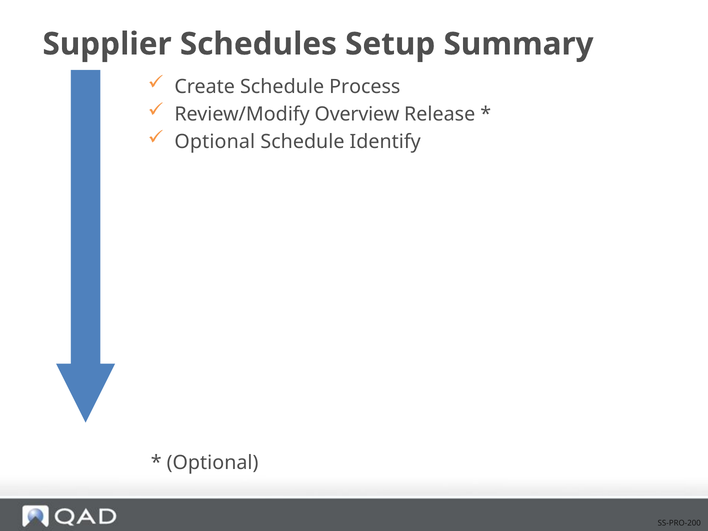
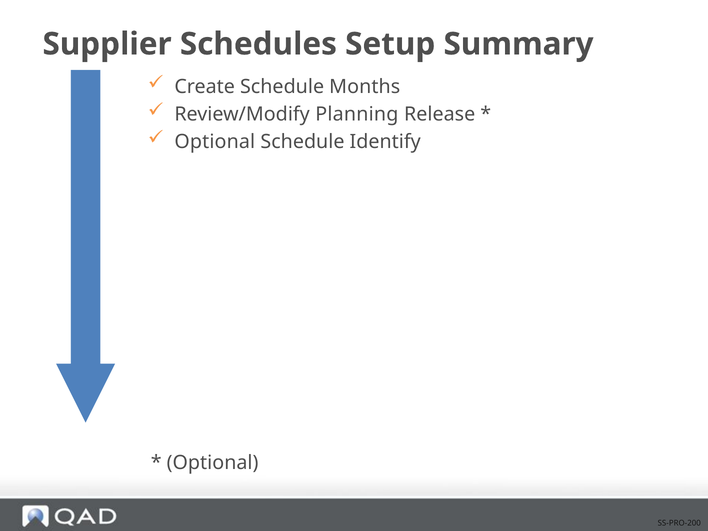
Process: Process -> Months
Overview: Overview -> Planning
